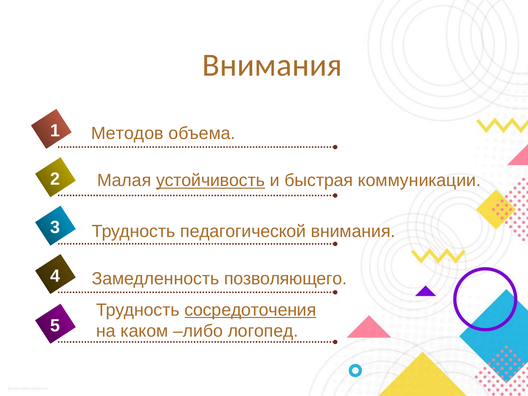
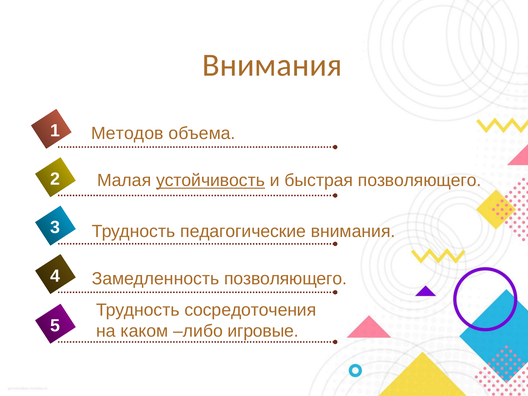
быстрая коммуникации: коммуникации -> позволяющего
педагогической: педагогической -> педагогические
сосредоточения underline: present -> none
логопед: логопед -> игровые
